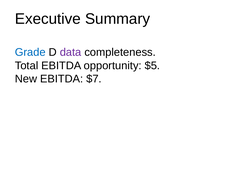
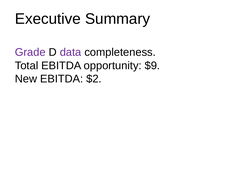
Grade colour: blue -> purple
$5: $5 -> $9
$7: $7 -> $2
